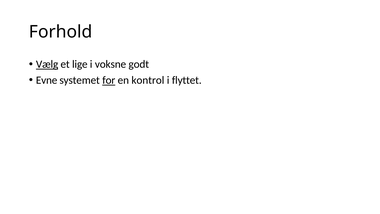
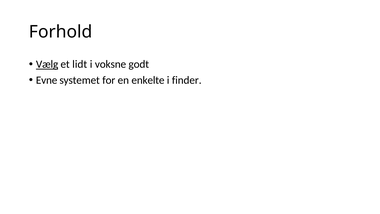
lige: lige -> lidt
for underline: present -> none
kontrol: kontrol -> enkelte
flyttet: flyttet -> finder
